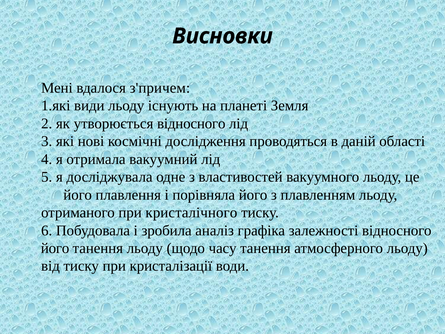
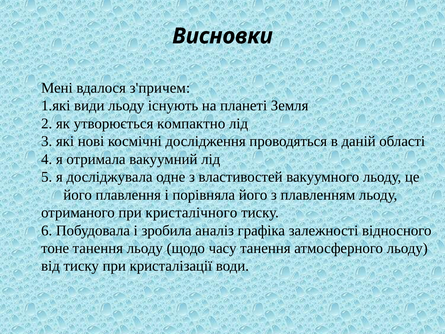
утворюється відносного: відносного -> компактно
його at (55, 248): його -> тоне
